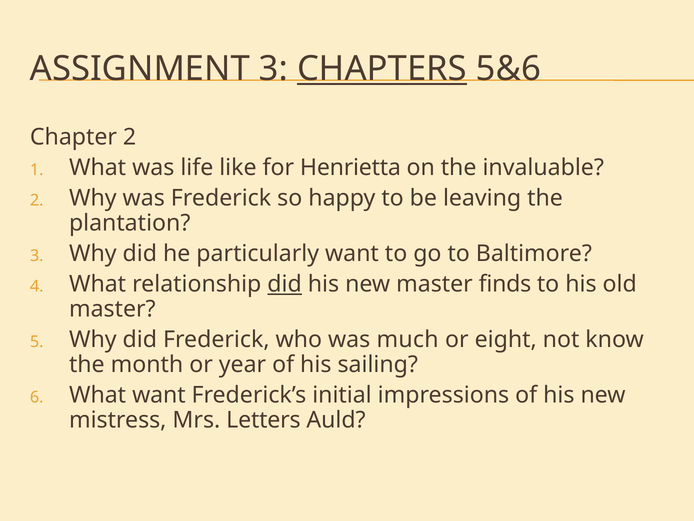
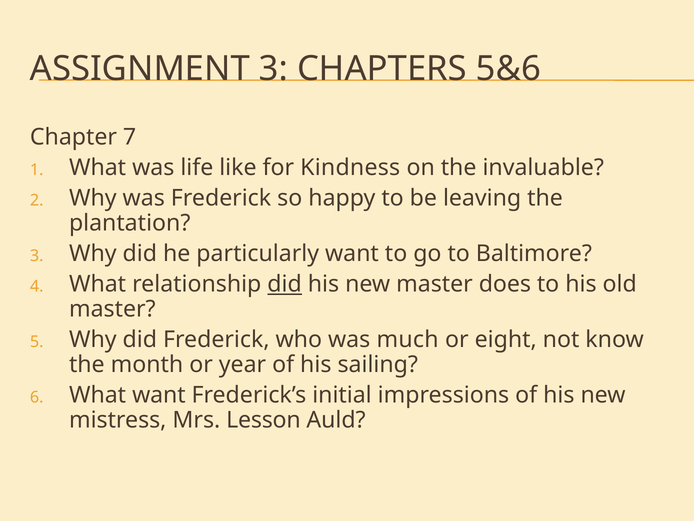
CHAPTERS underline: present -> none
Chapter 2: 2 -> 7
Henrietta: Henrietta -> Kindness
finds: finds -> does
Letters: Letters -> Lesson
